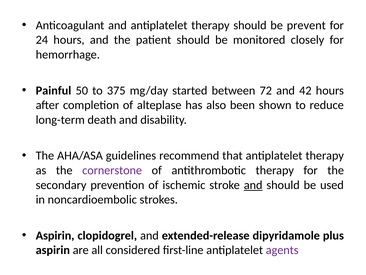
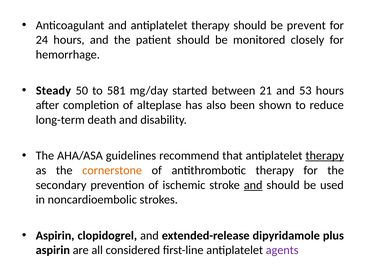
Painful: Painful -> Steady
375: 375 -> 581
72: 72 -> 21
42: 42 -> 53
therapy at (325, 155) underline: none -> present
cornerstone colour: purple -> orange
